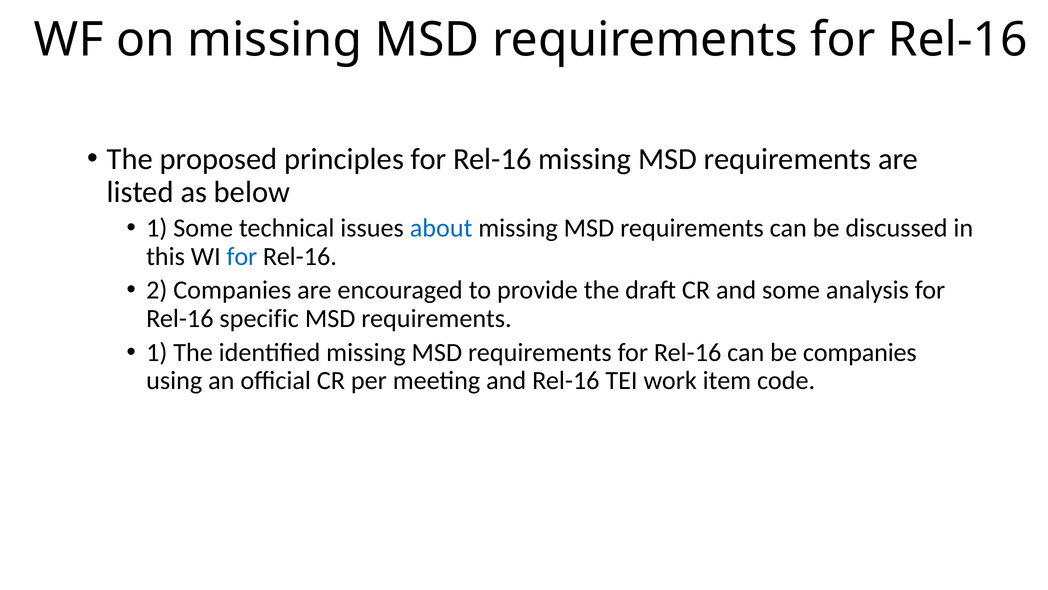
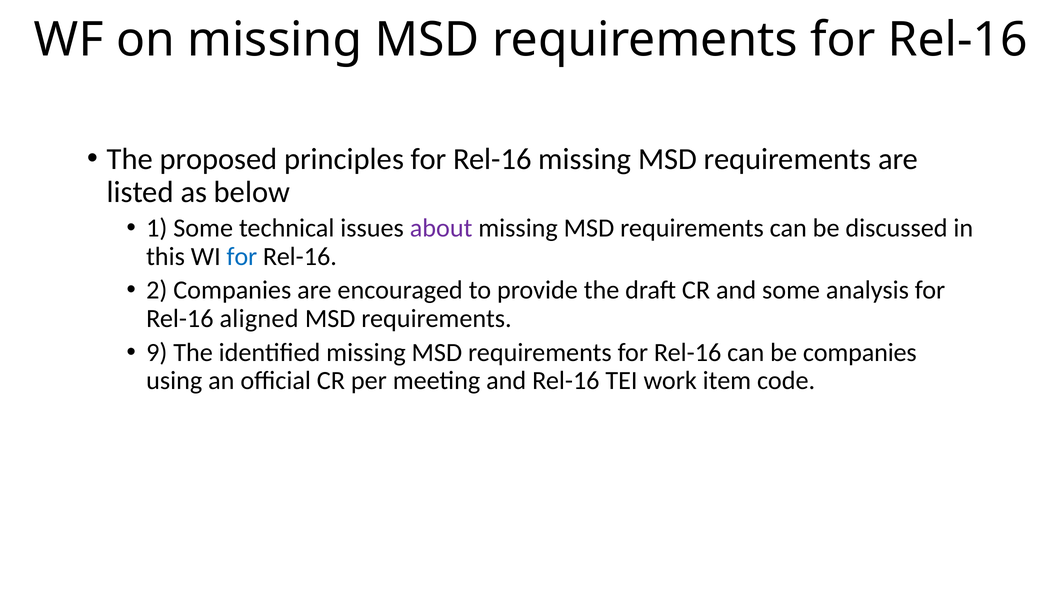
about colour: blue -> purple
specific: specific -> aligned
1 at (157, 352): 1 -> 9
